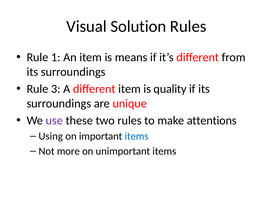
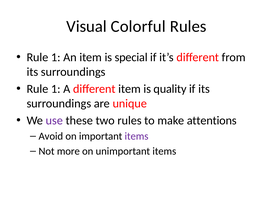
Solution: Solution -> Colorful
means: means -> special
3 at (56, 89): 3 -> 1
Using: Using -> Avoid
items at (137, 136) colour: blue -> purple
